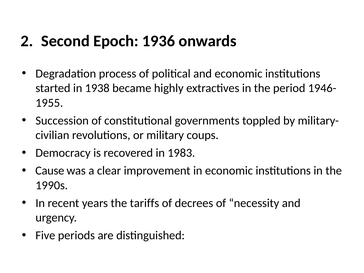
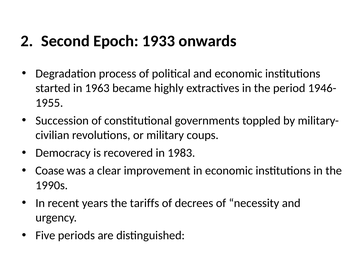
1936: 1936 -> 1933
1938: 1938 -> 1963
Cause: Cause -> Coase
